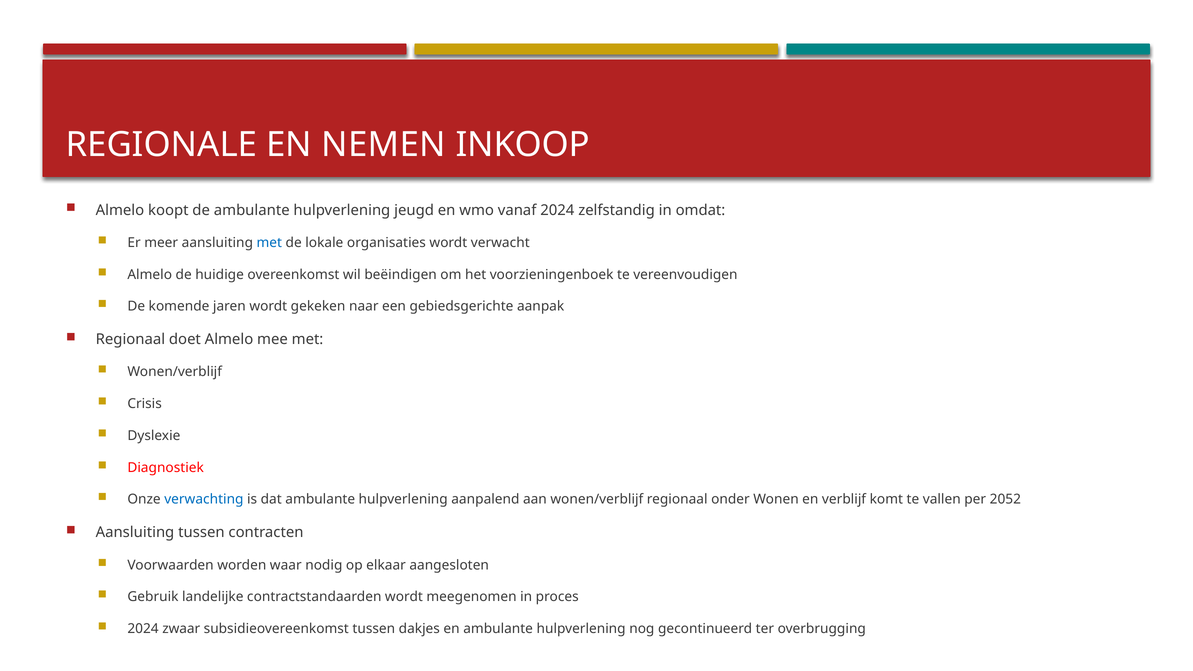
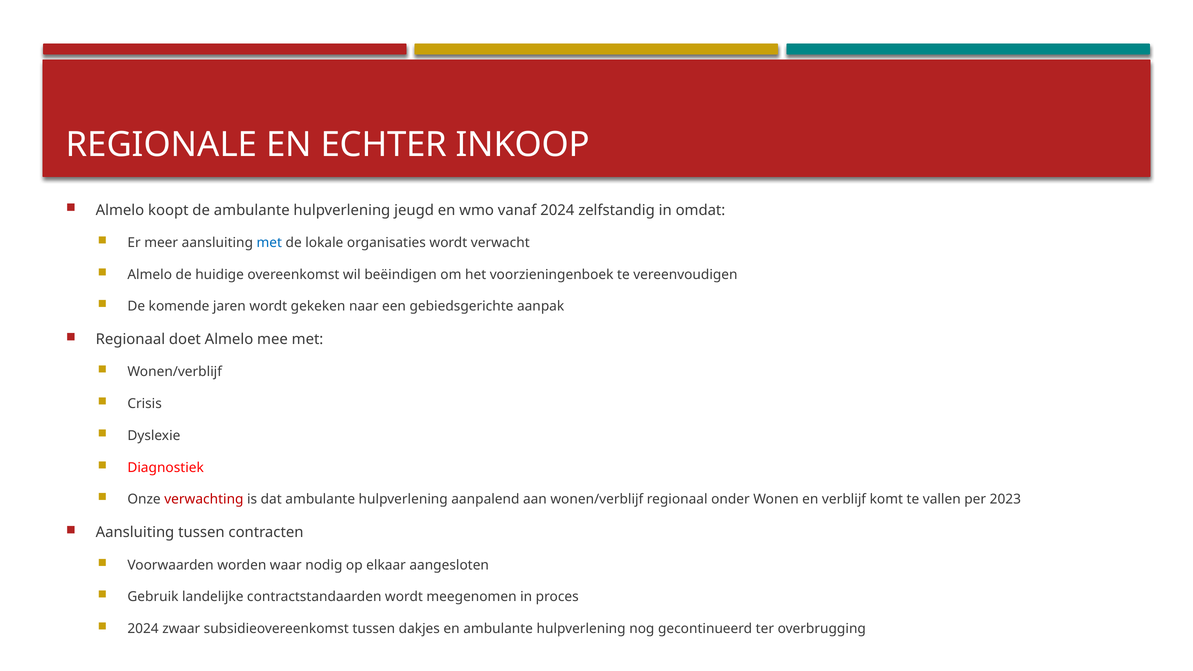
NEMEN: NEMEN -> ECHTER
verwachting colour: blue -> red
2052: 2052 -> 2023
